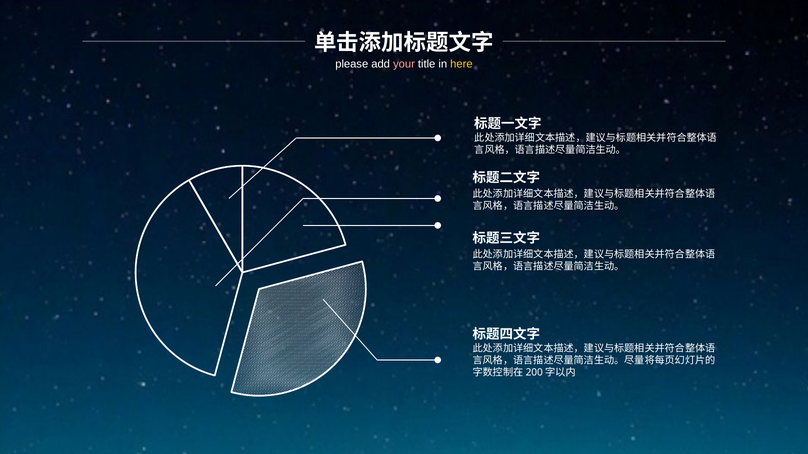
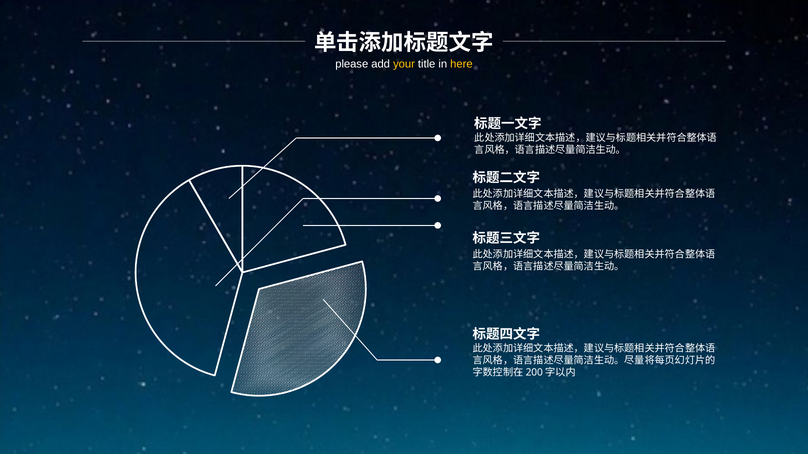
your colour: pink -> yellow
